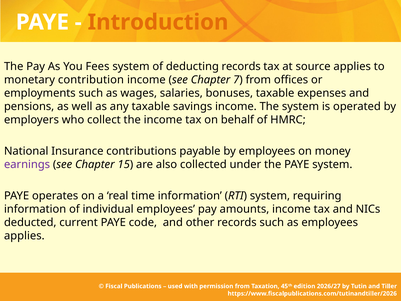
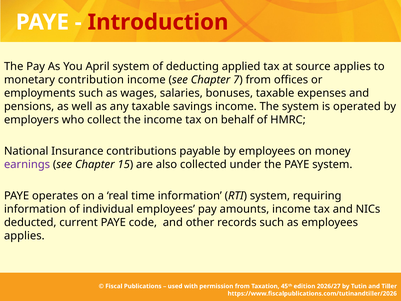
Introduction colour: orange -> red
Fees: Fees -> April
deducting records: records -> applied
